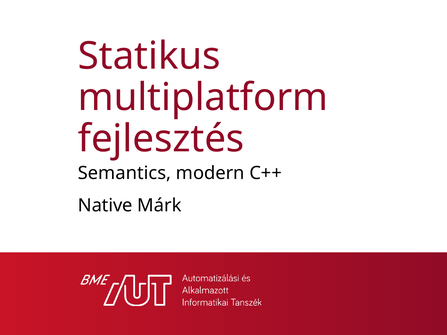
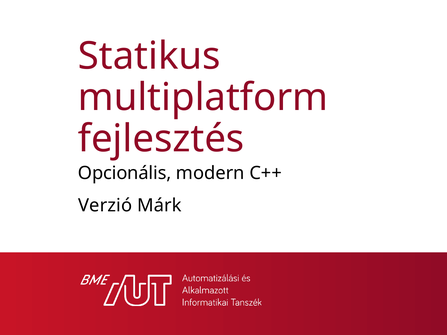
Semantics: Semantics -> Opcionális
Native: Native -> Verzió
